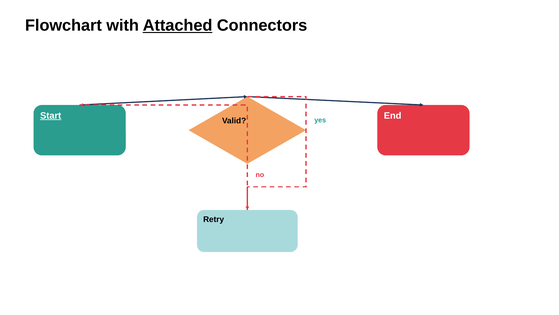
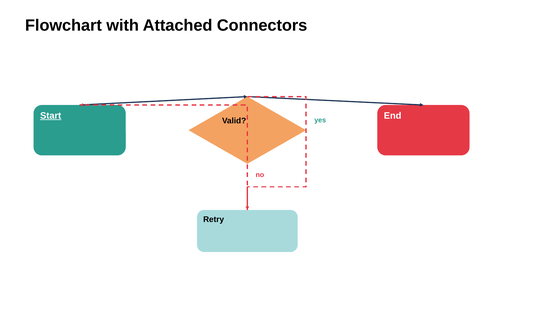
Attached underline: present -> none
